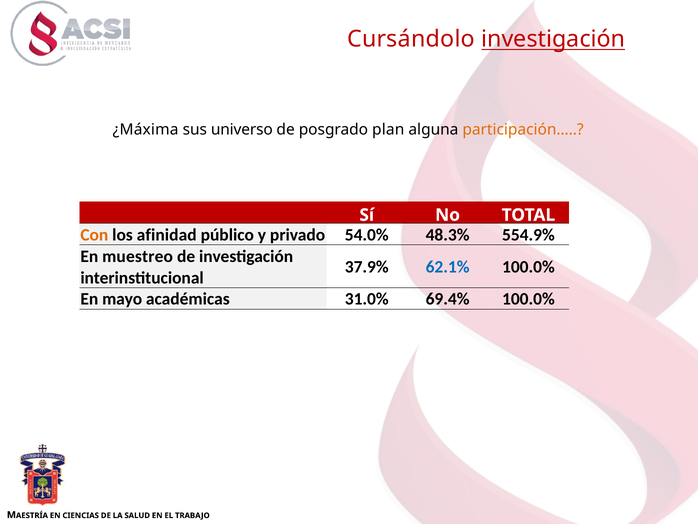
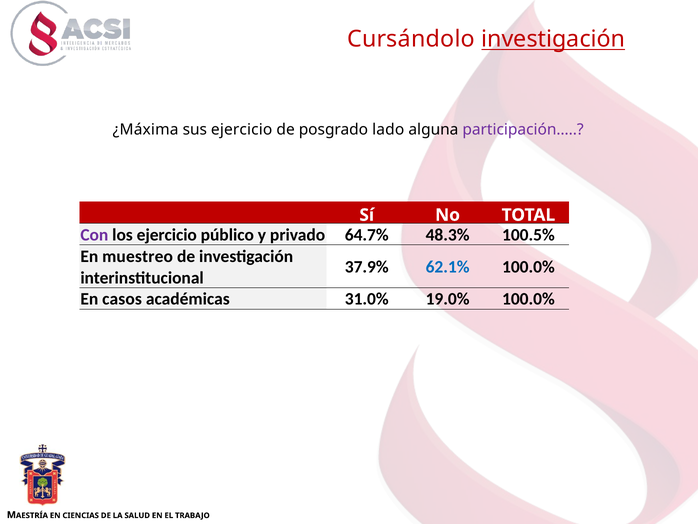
sus universo: universo -> ejercicio
plan: plan -> lado
participación… colour: orange -> purple
Con colour: orange -> purple
los afinidad: afinidad -> ejercicio
54.0%: 54.0% -> 64.7%
554.9%: 554.9% -> 100.5%
mayo: mayo -> casos
69.4%: 69.4% -> 19.0%
